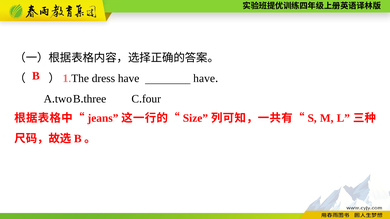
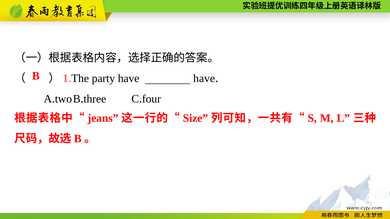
dress: dress -> party
